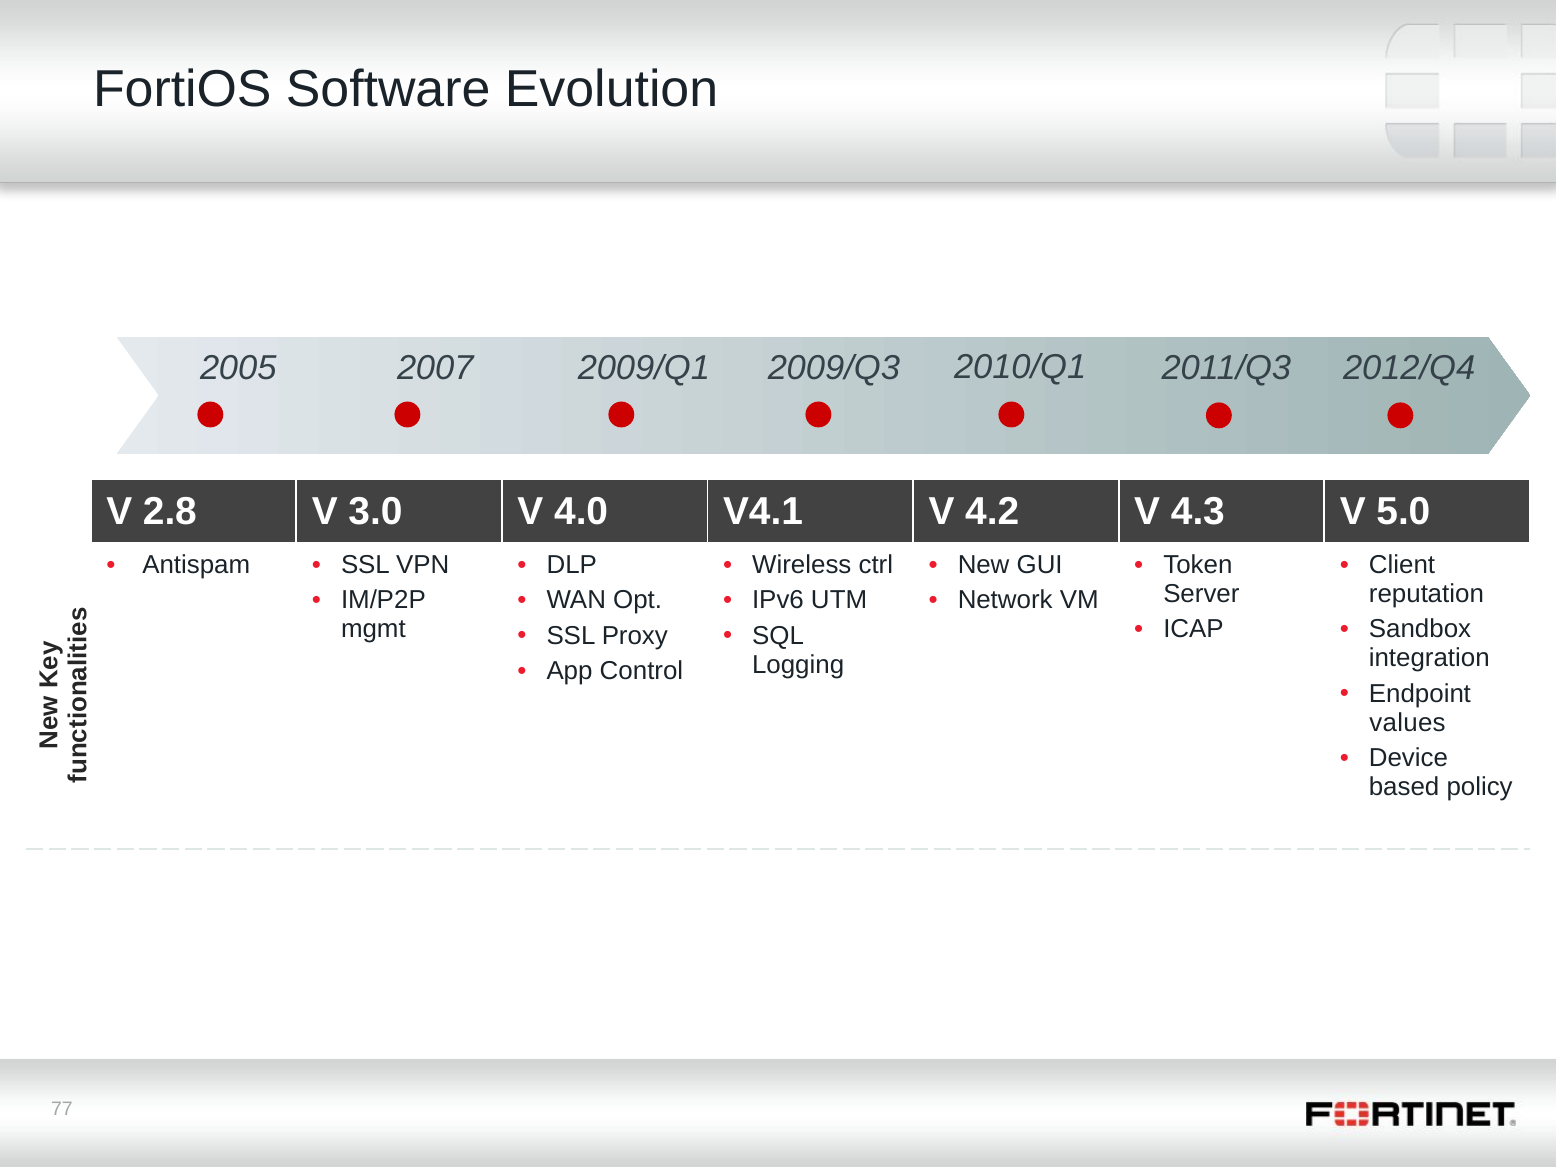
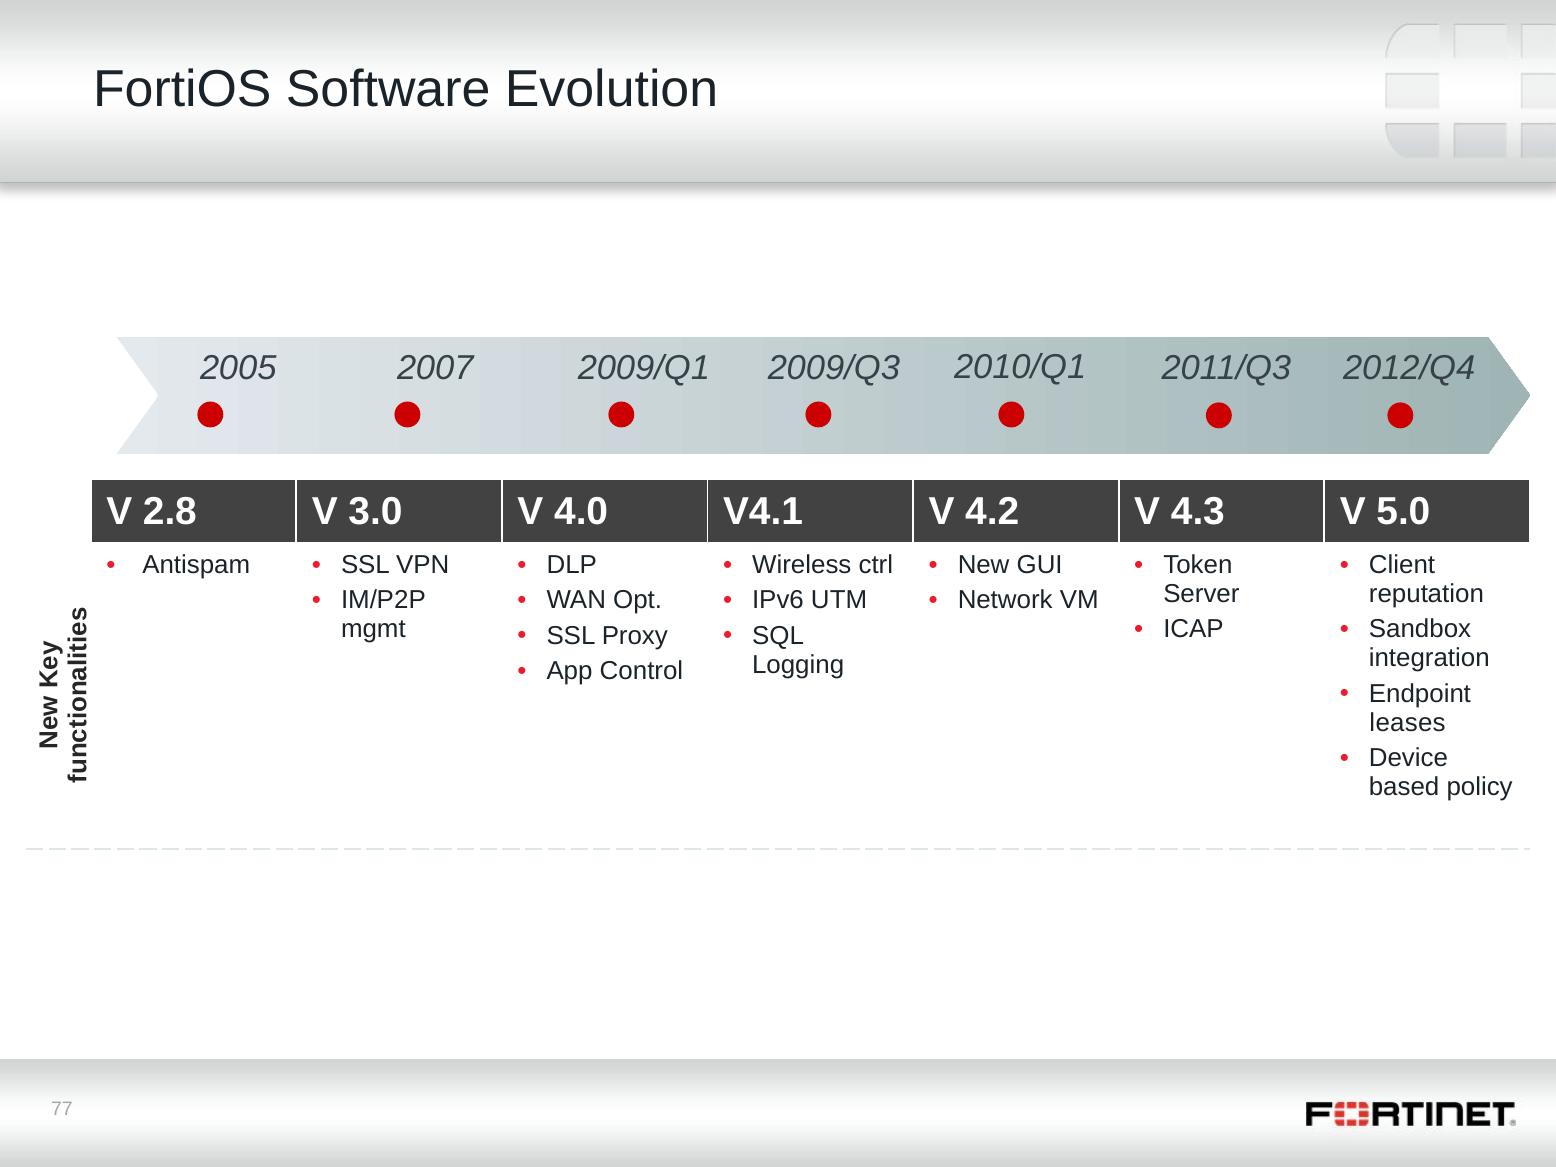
values: values -> leases
